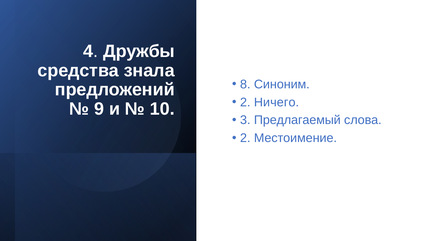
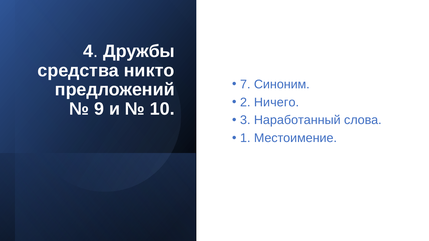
знала: знала -> никто
8: 8 -> 7
Предлагаемый: Предлагаемый -> Наработанный
2 at (245, 138): 2 -> 1
